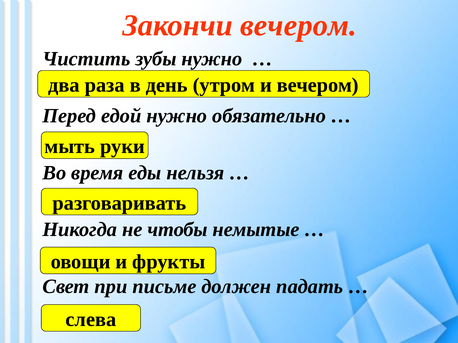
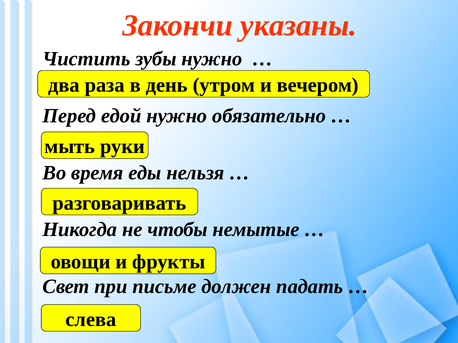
Закончи вечером: вечером -> указаны
